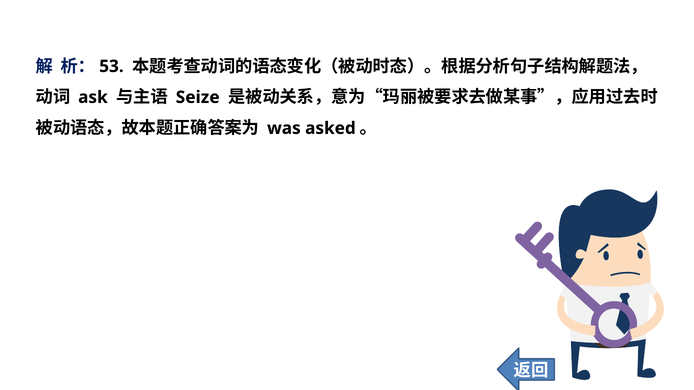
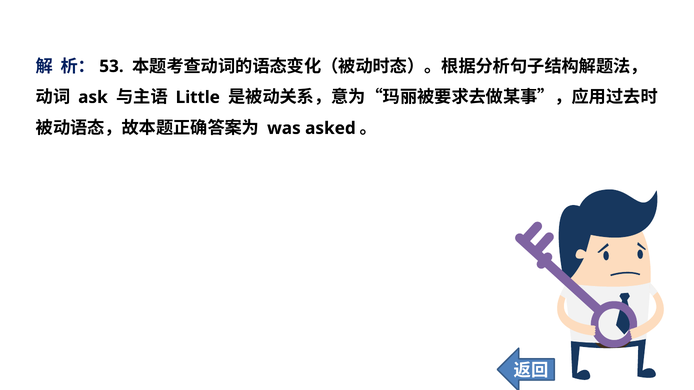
Seize: Seize -> Little
